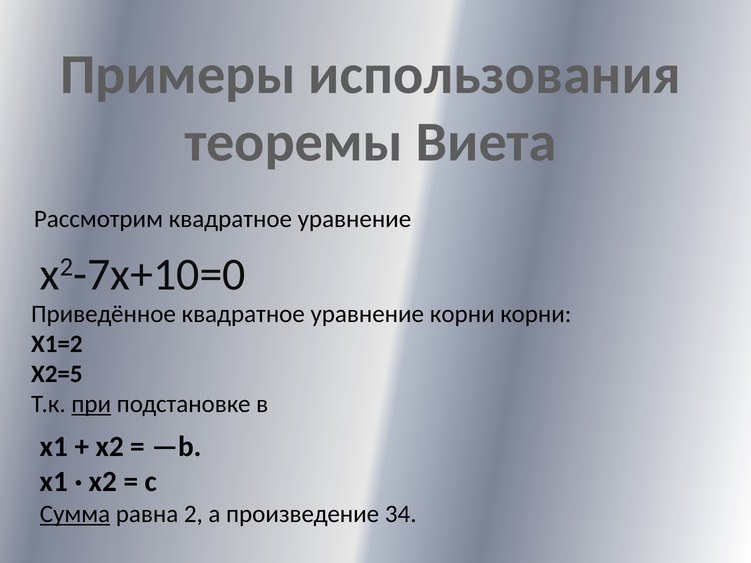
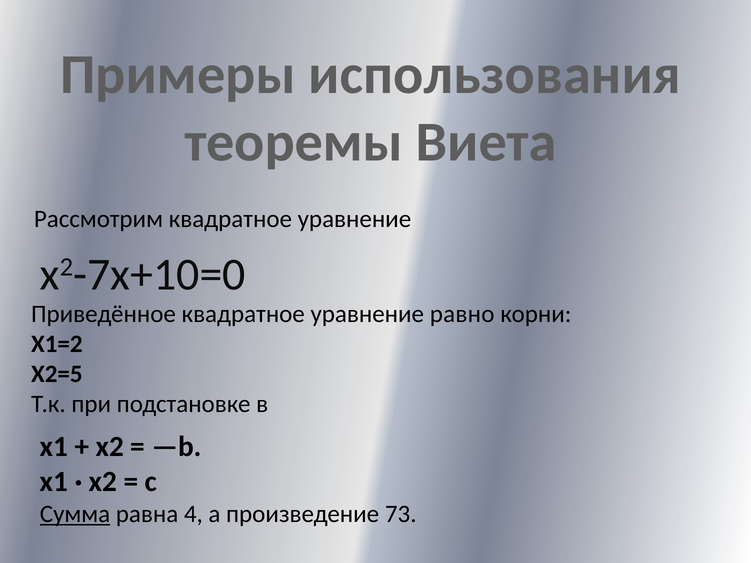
уравнение корни: корни -> равно
при underline: present -> none
2: 2 -> 4
34: 34 -> 73
